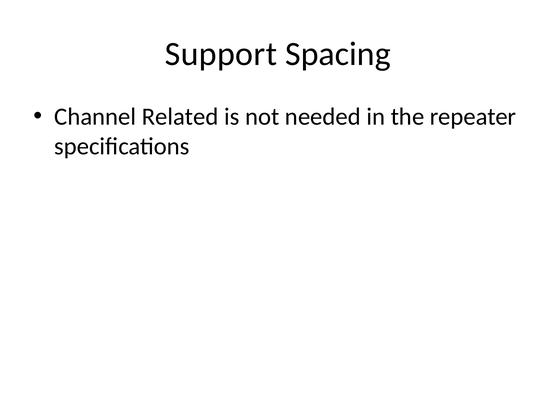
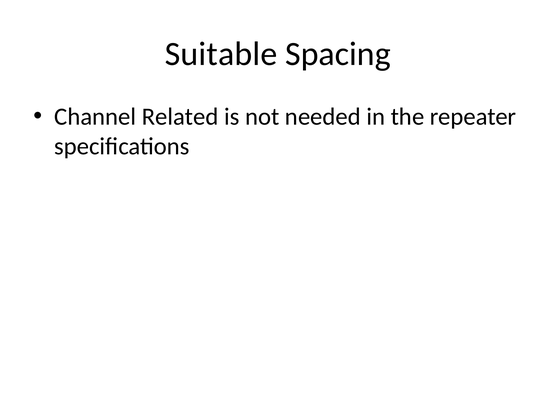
Support: Support -> Suitable
